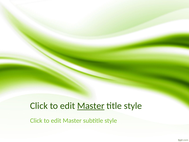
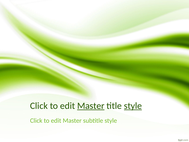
style at (133, 106) underline: none -> present
